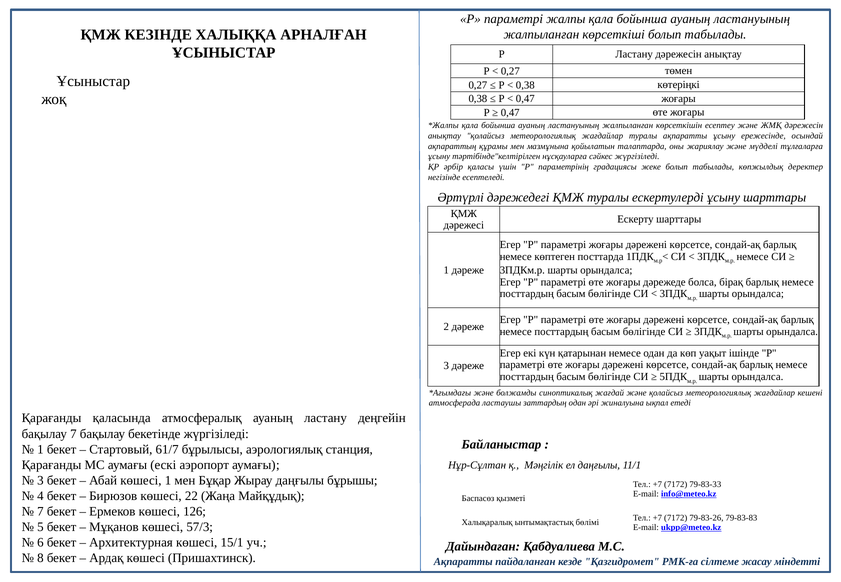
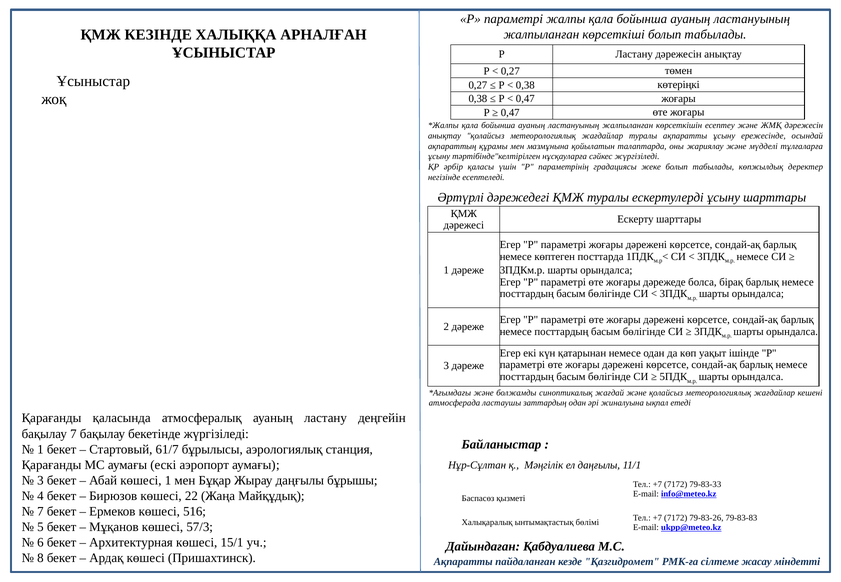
126: 126 -> 516
